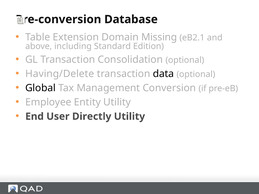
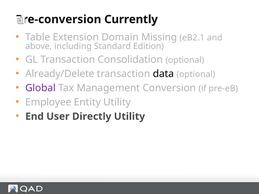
Database: Database -> Currently
Having/Delete: Having/Delete -> Already/Delete
Global colour: black -> purple
